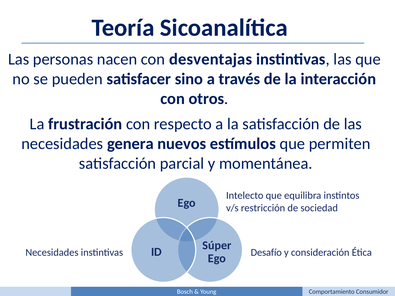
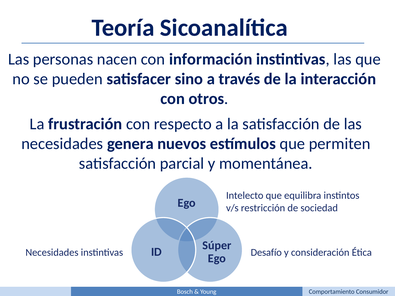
desventajas: desventajas -> información
